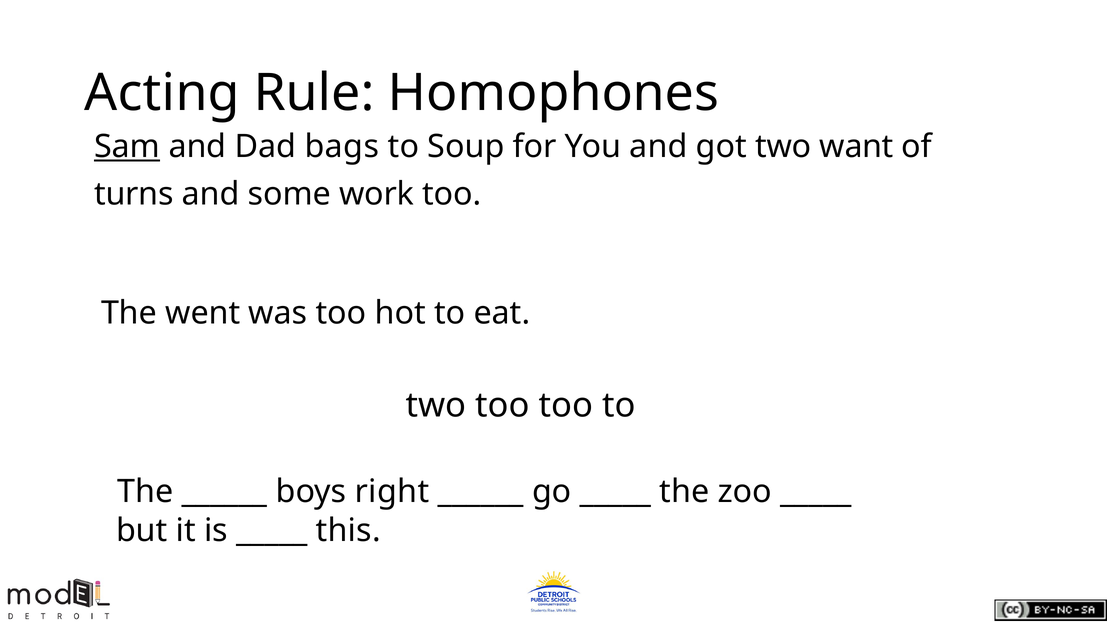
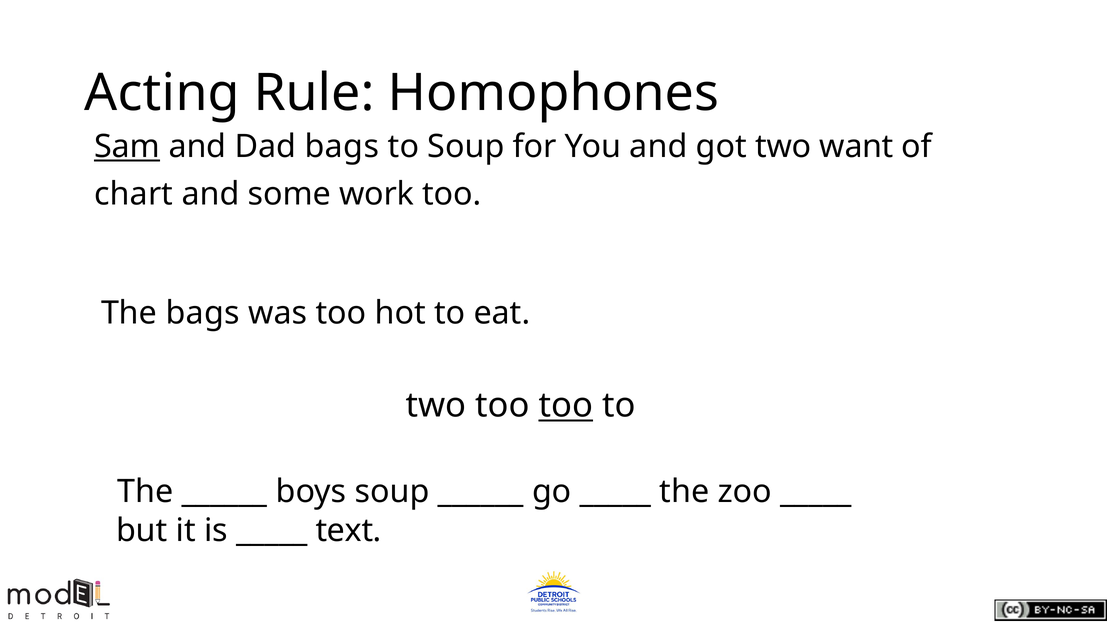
turns: turns -> chart
The went: went -> bags
too at (566, 405) underline: none -> present
boys right: right -> soup
this: this -> text
